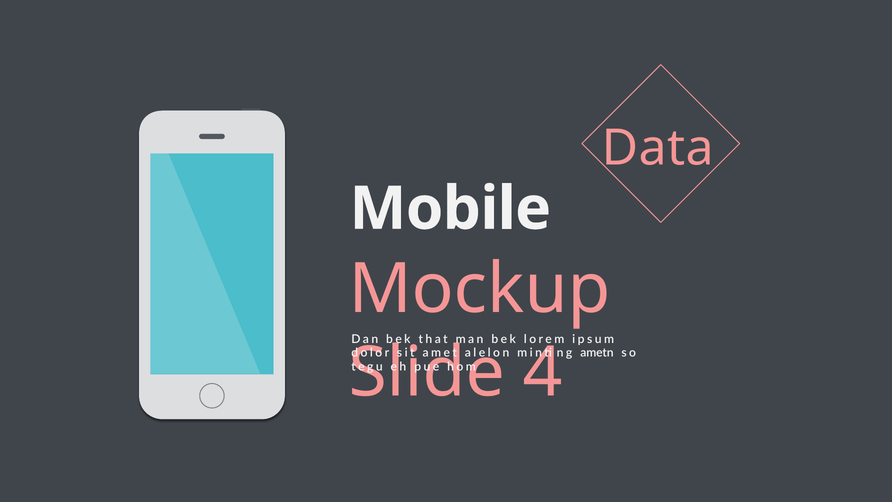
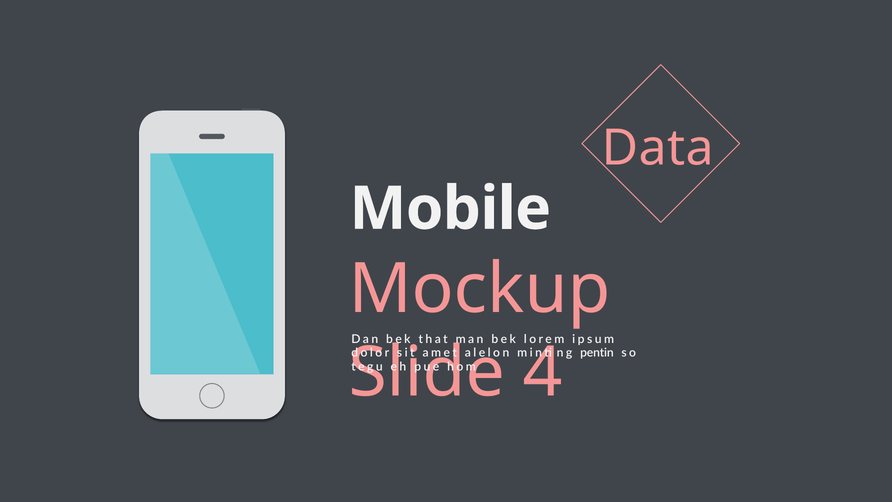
ametn: ametn -> pentin
